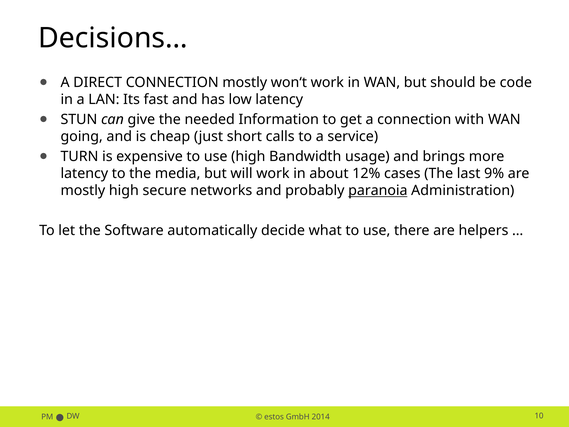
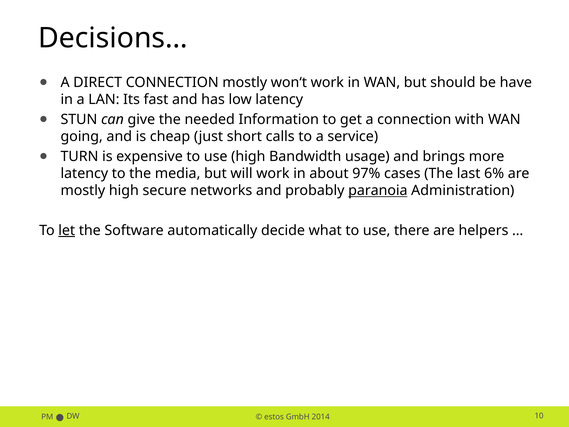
code: code -> have
12%: 12% -> 97%
9%: 9% -> 6%
let underline: none -> present
